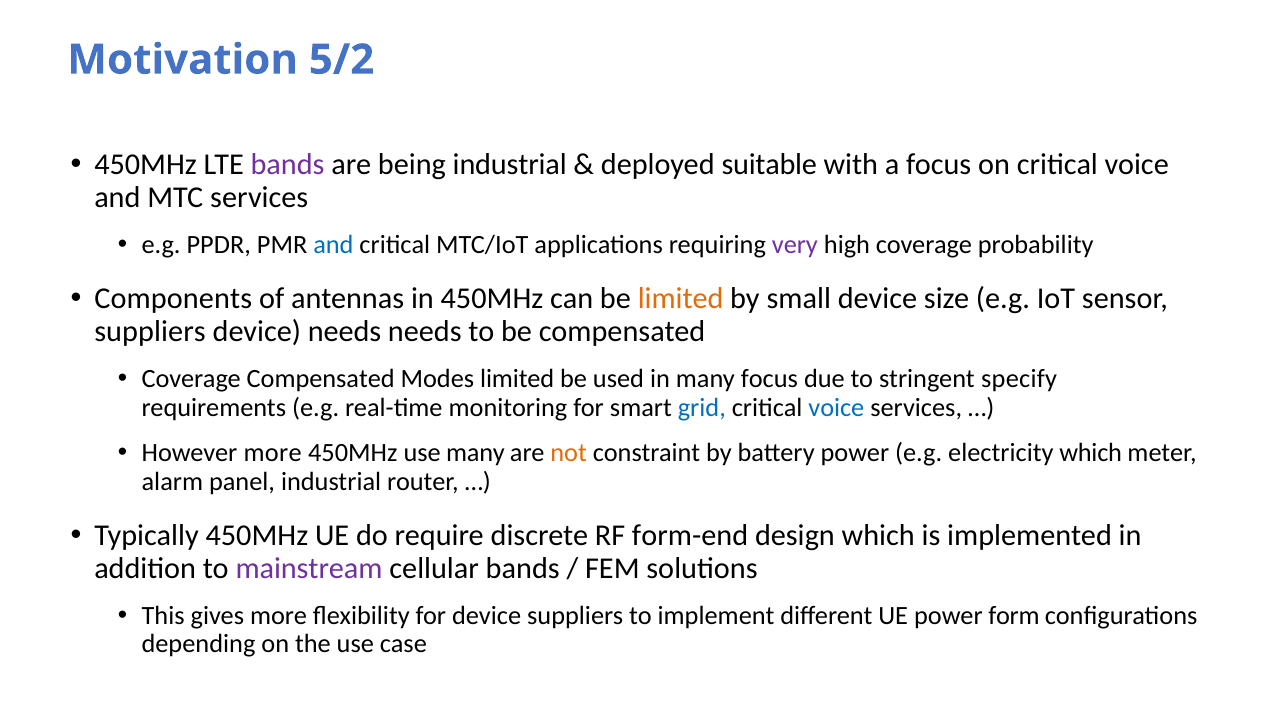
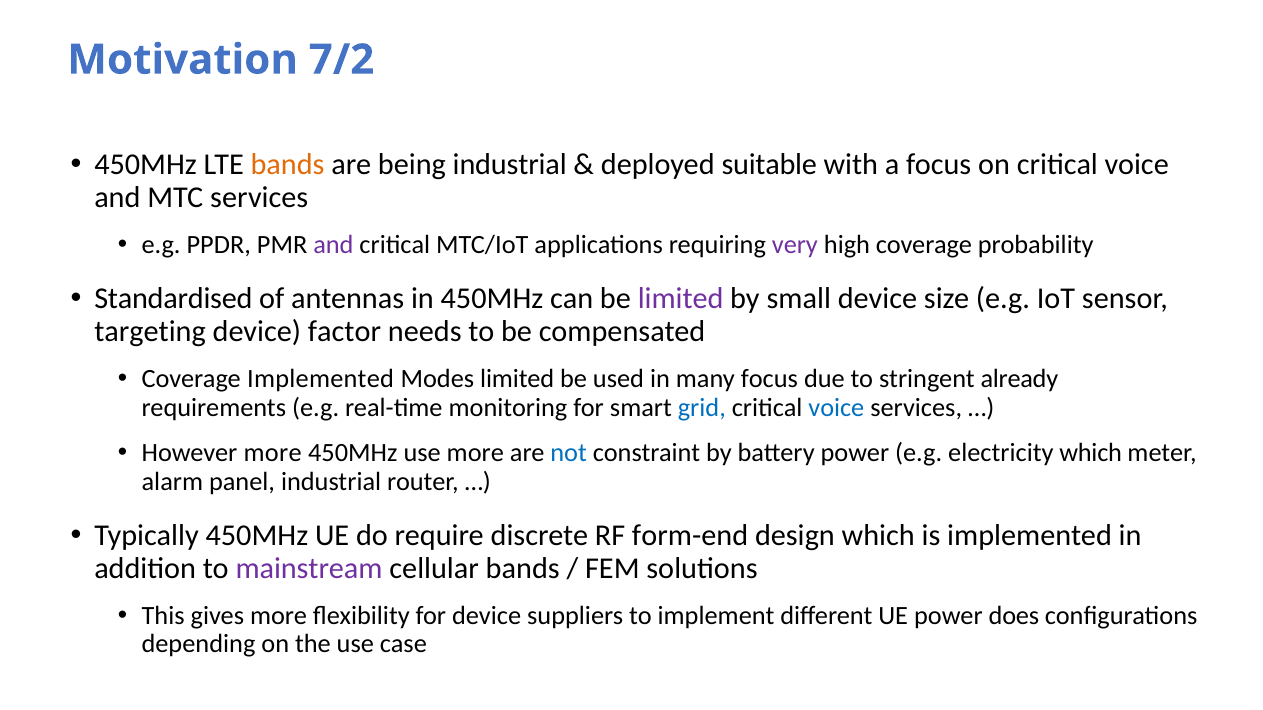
5/2: 5/2 -> 7/2
bands at (288, 165) colour: purple -> orange
and at (333, 245) colour: blue -> purple
Components: Components -> Standardised
limited at (681, 299) colour: orange -> purple
suppliers at (150, 332): suppliers -> targeting
device needs: needs -> factor
Coverage Compensated: Compensated -> Implemented
specify: specify -> already
use many: many -> more
not colour: orange -> blue
form: form -> does
